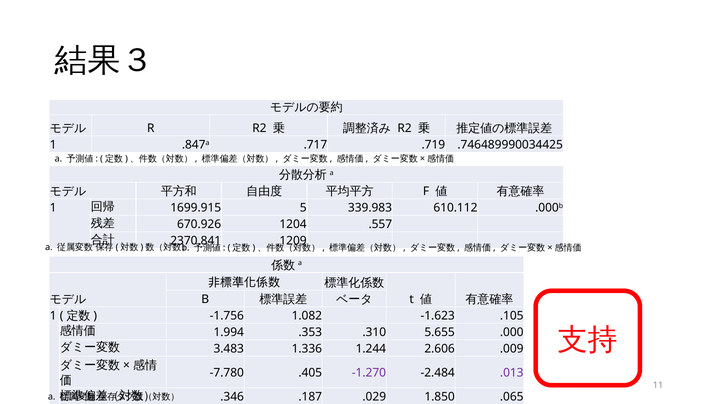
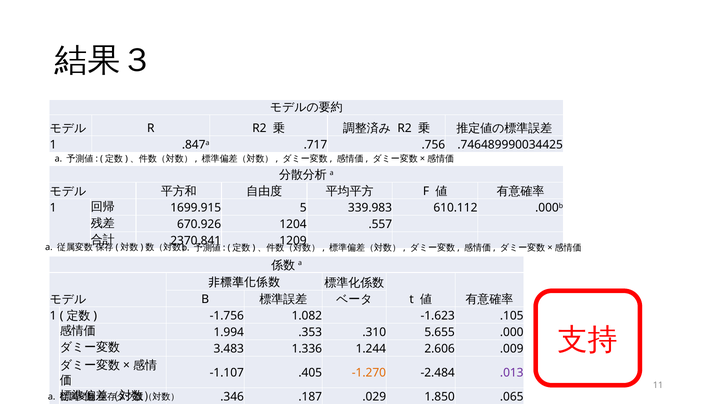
.719: .719 -> .756
-7.780: -7.780 -> -1.107
-1.270 colour: purple -> orange
